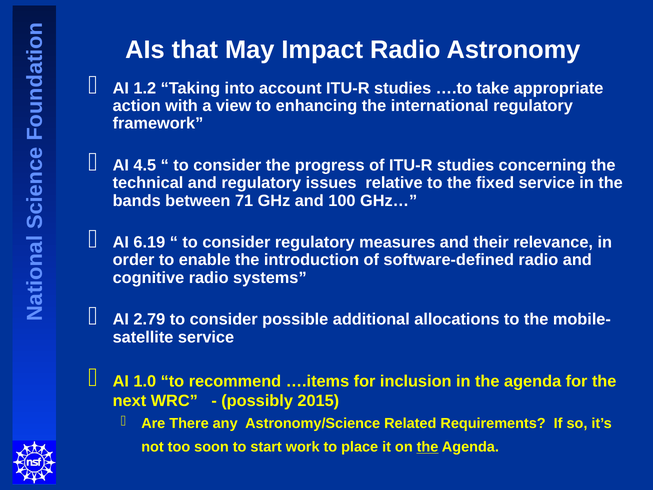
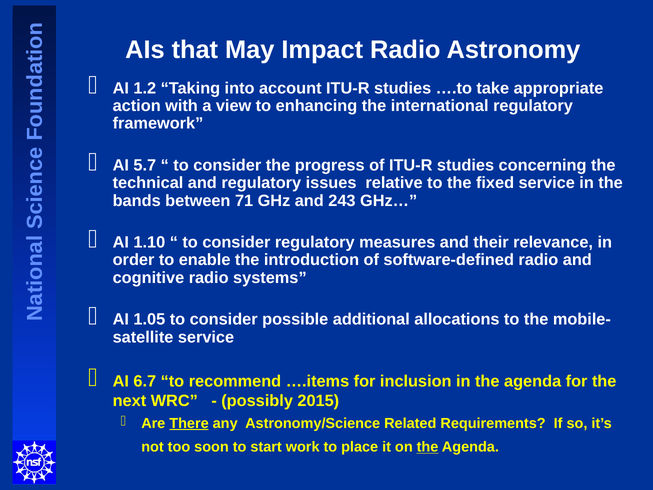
4.5: 4.5 -> 5.7
100: 100 -> 243
6.19: 6.19 -> 1.10
2.79: 2.79 -> 1.05
1.0: 1.0 -> 6.7
There underline: none -> present
